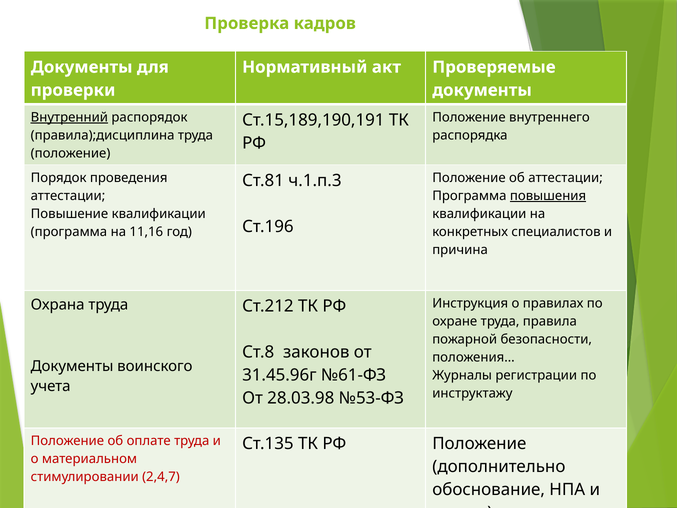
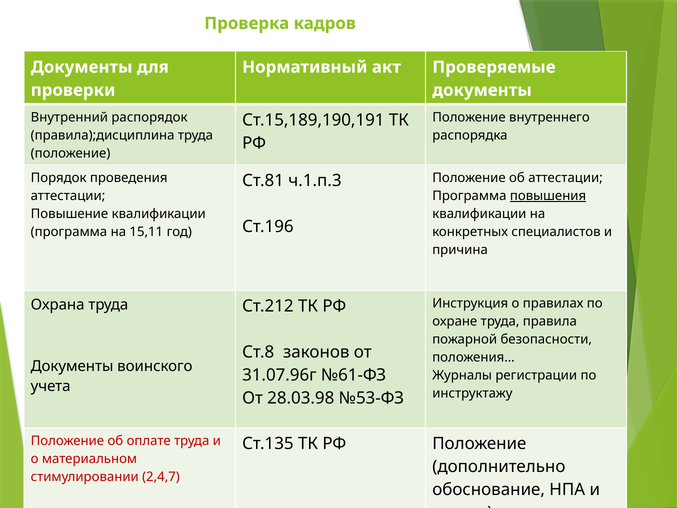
Внутренний underline: present -> none
11,16: 11,16 -> 15,11
31.45.96г: 31.45.96г -> 31.07.96г
